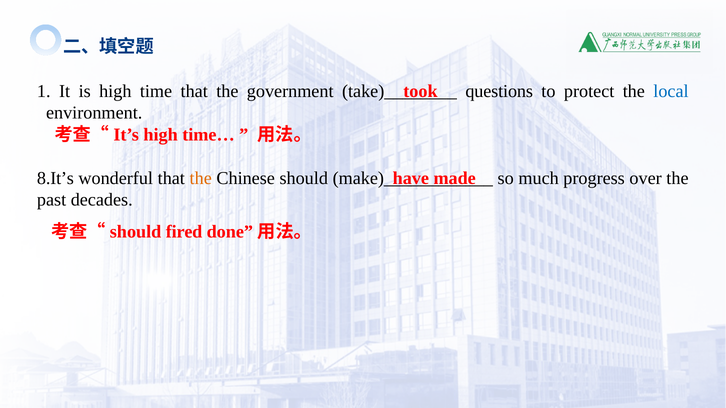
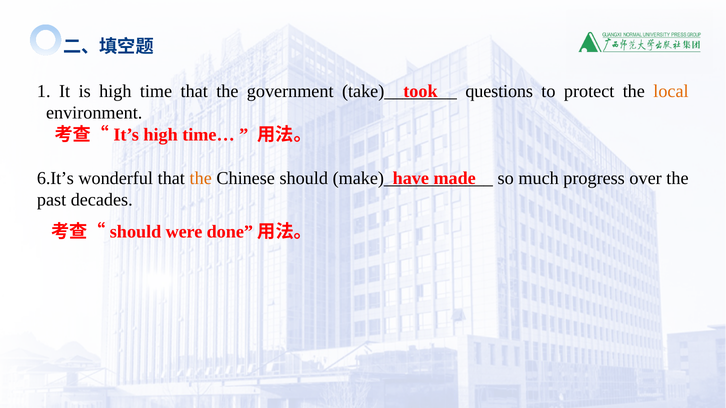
local colour: blue -> orange
8.It’s: 8.It’s -> 6.It’s
fired: fired -> were
